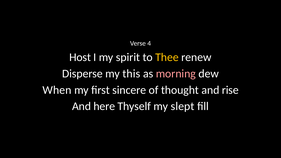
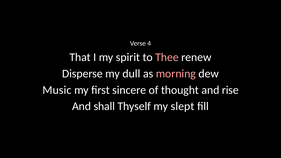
Host: Host -> That
Thee colour: yellow -> pink
this: this -> dull
When: When -> Music
here: here -> shall
